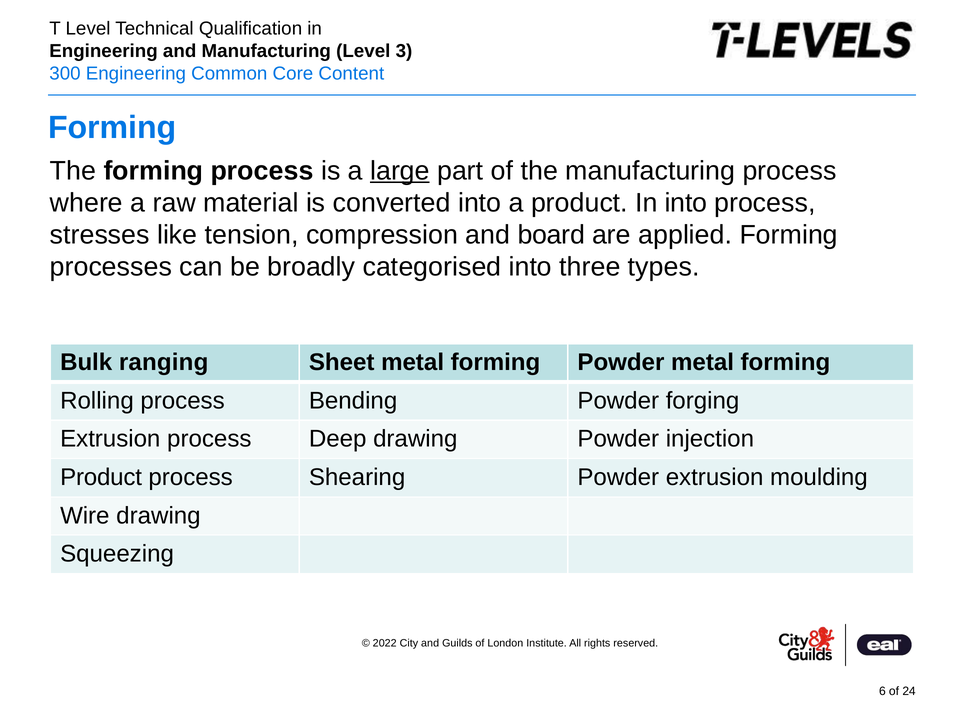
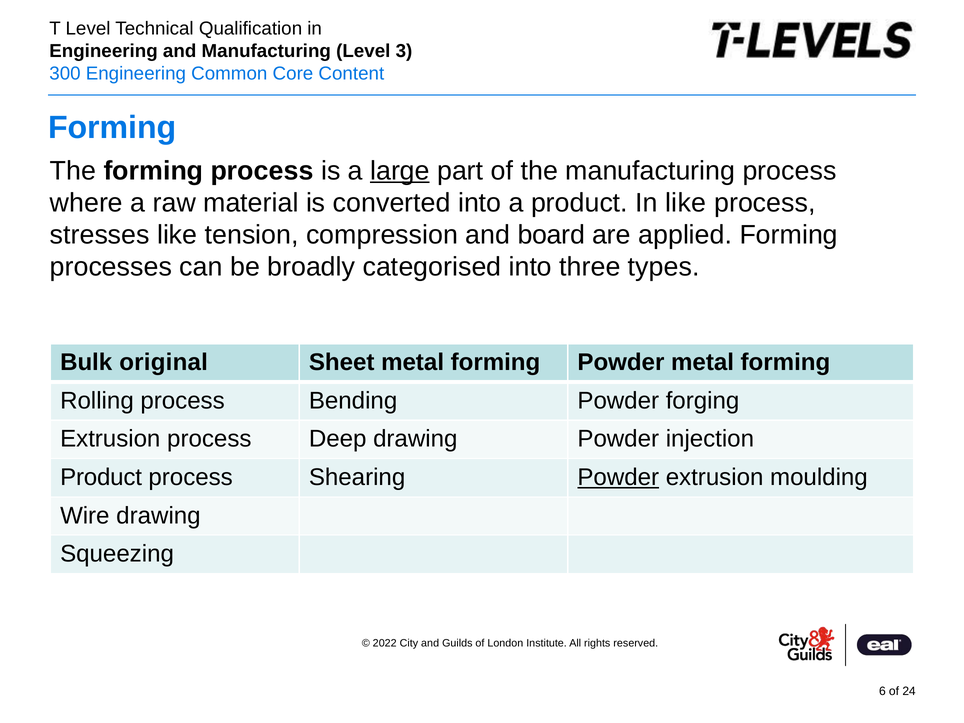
In into: into -> like
ranging: ranging -> original
Powder at (618, 477) underline: none -> present
